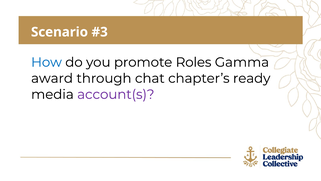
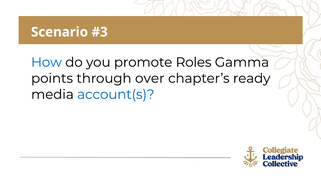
award: award -> points
chat: chat -> over
account(s colour: purple -> blue
